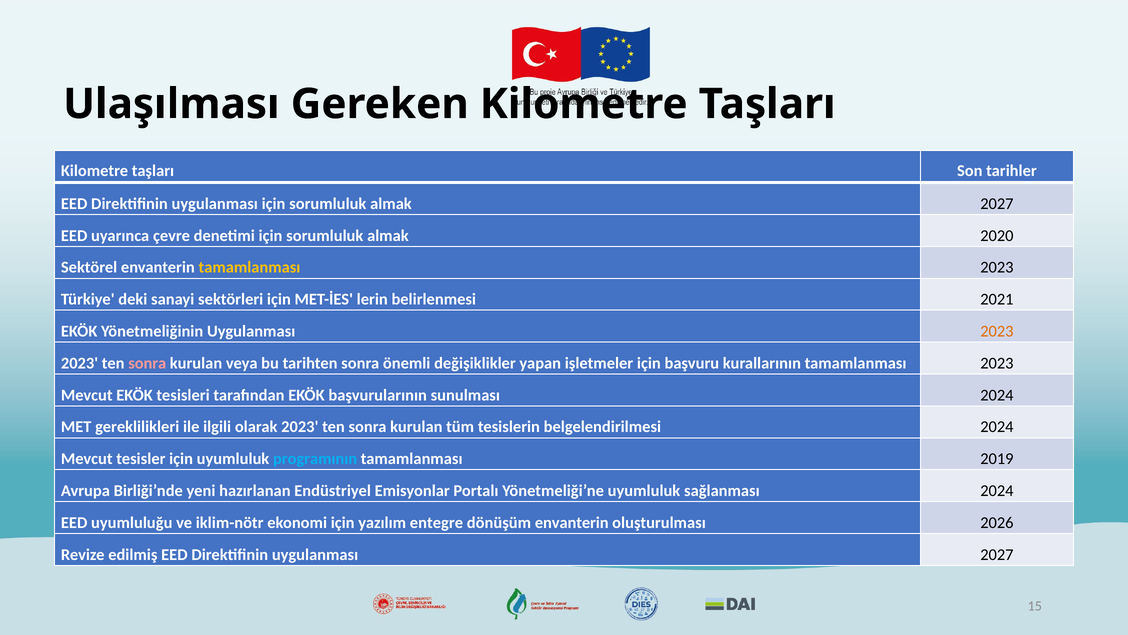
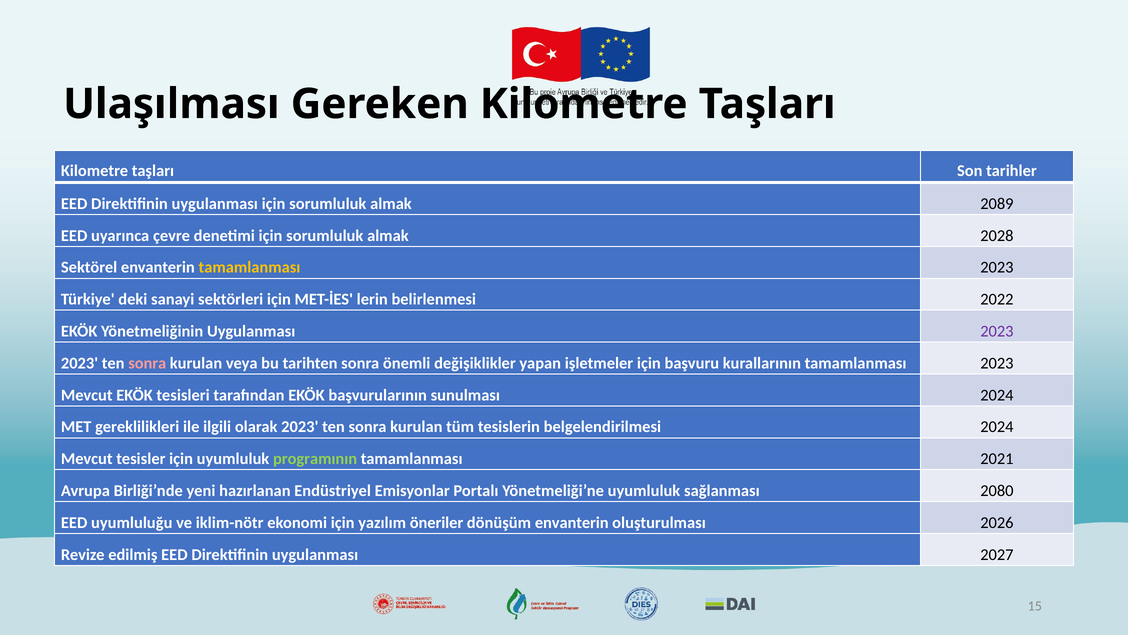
almak 2027: 2027 -> 2089
2020: 2020 -> 2028
2021: 2021 -> 2022
2023 at (997, 331) colour: orange -> purple
programının colour: light blue -> light green
2019: 2019 -> 2021
sağlanması 2024: 2024 -> 2080
entegre: entegre -> öneriler
